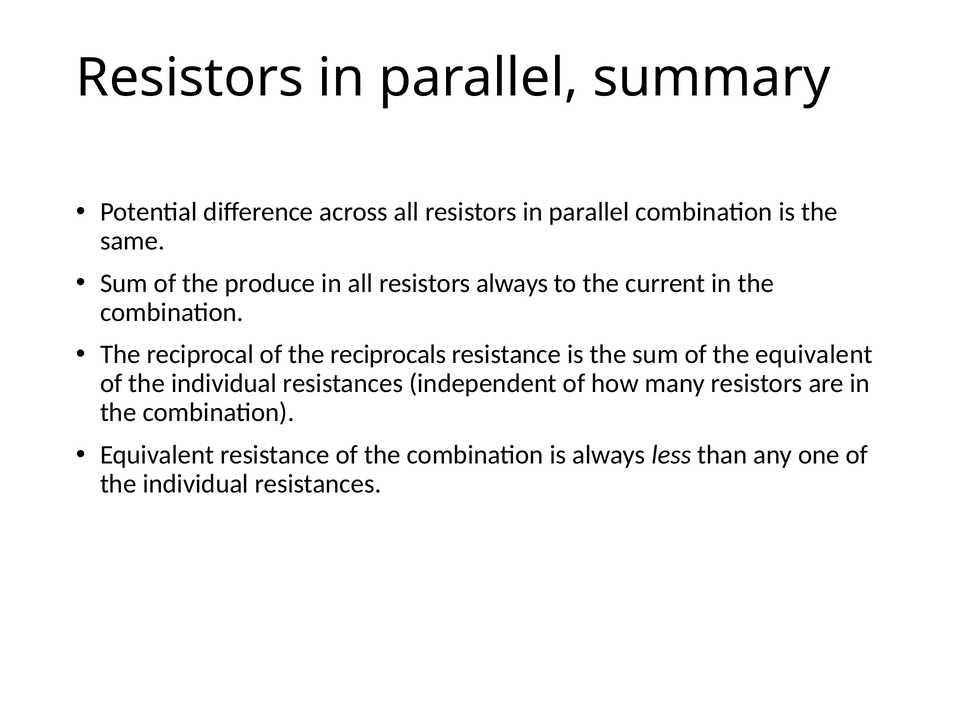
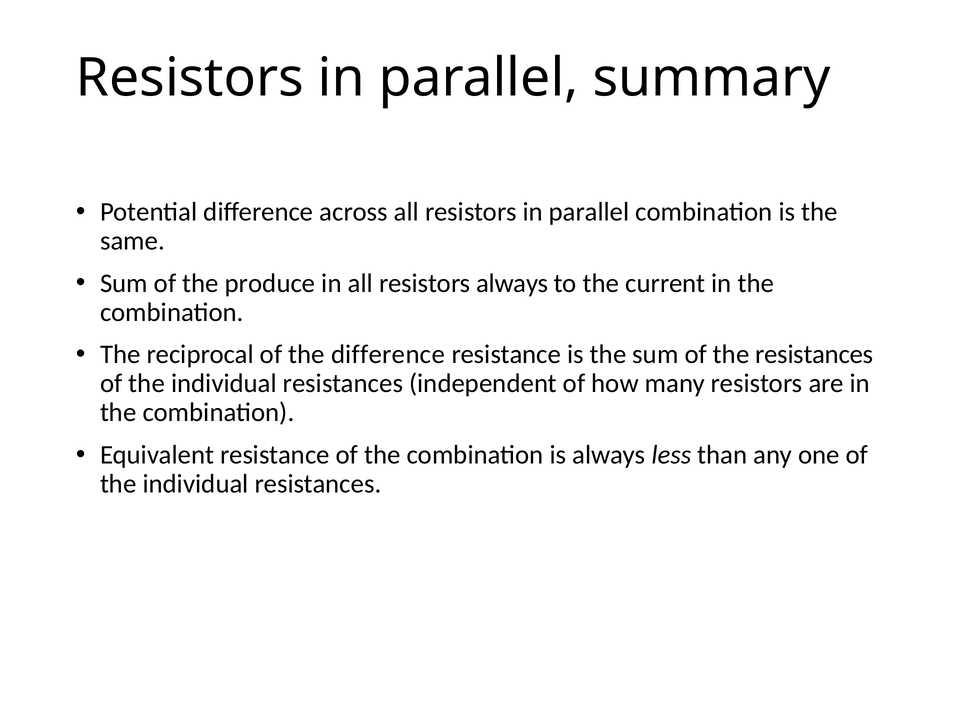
the reciprocals: reciprocals -> difference
the equivalent: equivalent -> resistances
